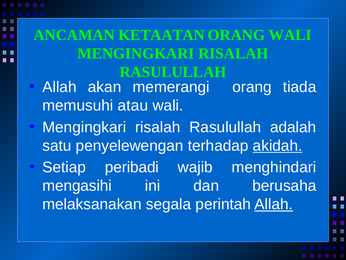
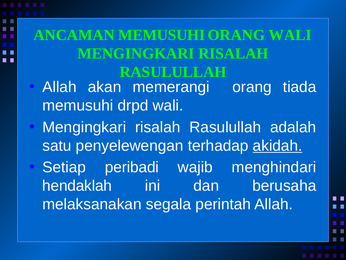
ANCAMAN KETAATAN: KETAATAN -> MEMUSUHI
atau: atau -> drpd
mengasihi: mengasihi -> hendaklah
Allah at (274, 204) underline: present -> none
